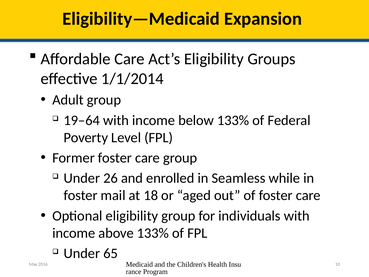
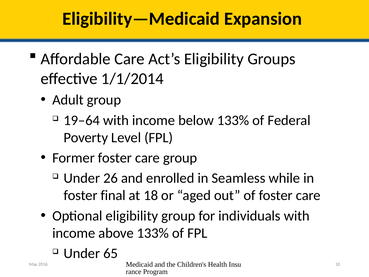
mail: mail -> final
